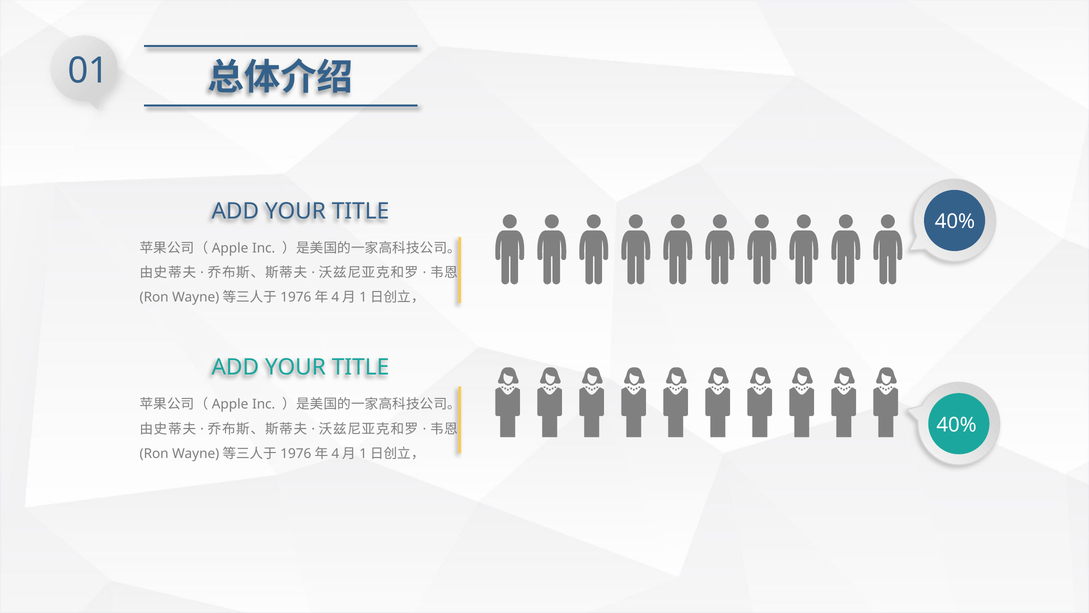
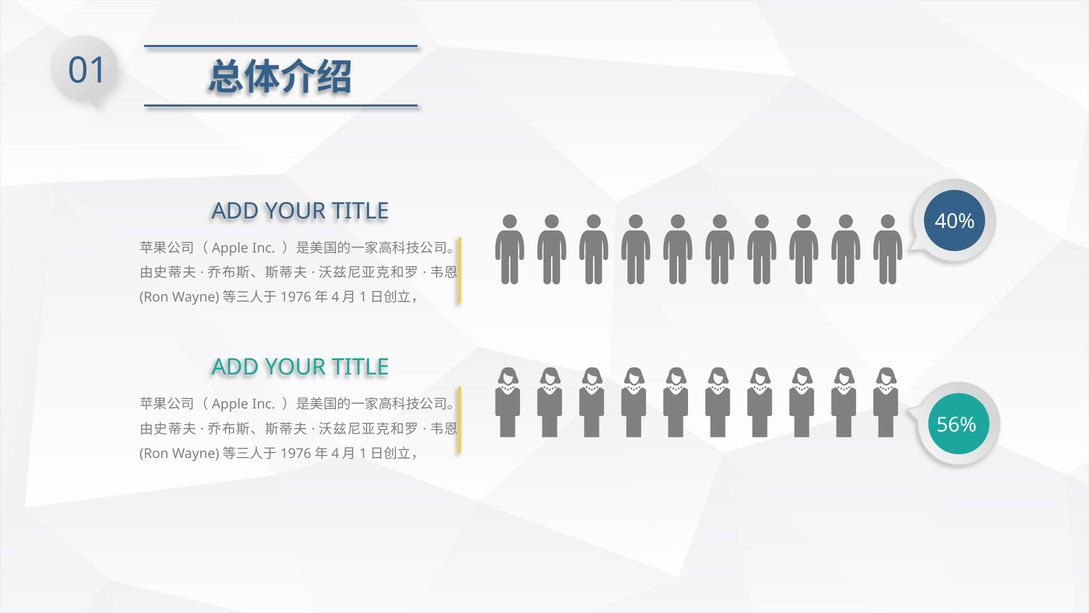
40% at (957, 425): 40% -> 56%
